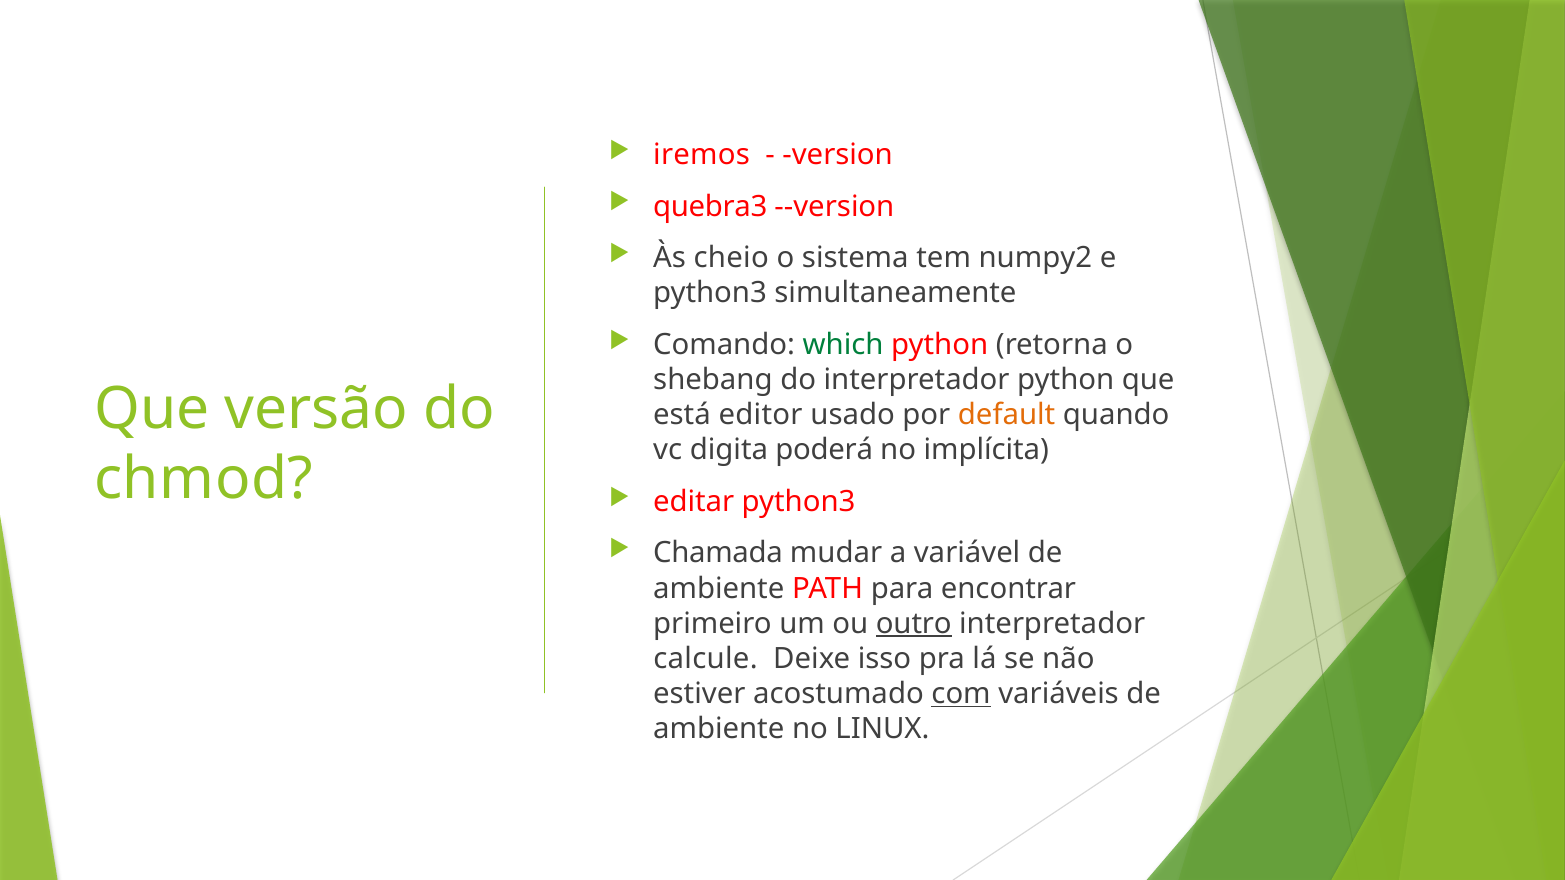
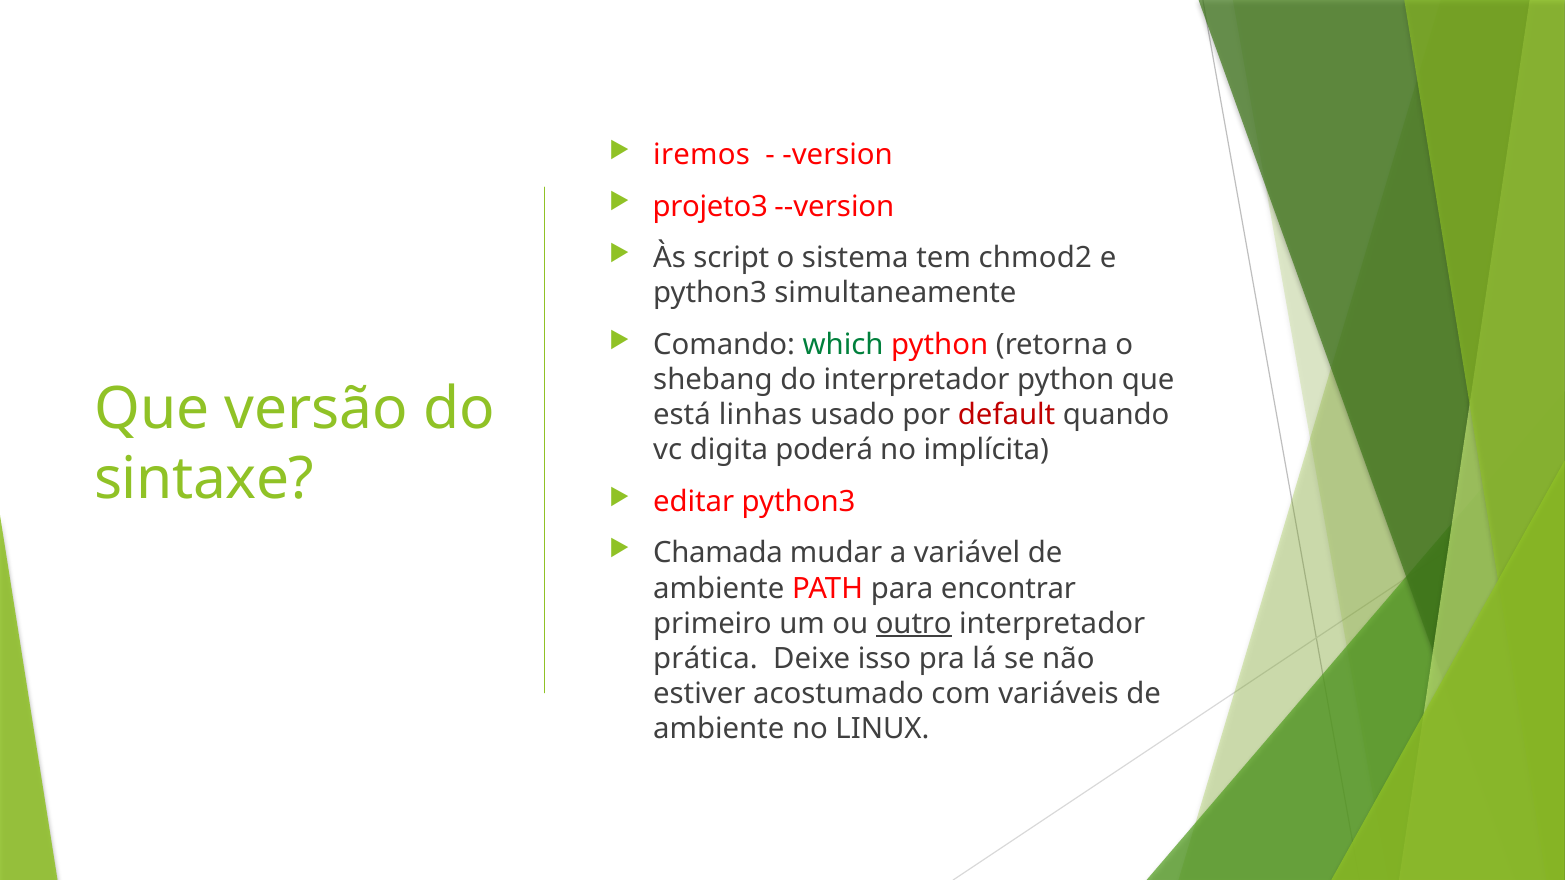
quebra3: quebra3 -> projeto3
cheio: cheio -> script
numpy2: numpy2 -> chmod2
editor: editor -> linhas
default colour: orange -> red
chmod: chmod -> sintaxe
calcule: calcule -> prática
com underline: present -> none
